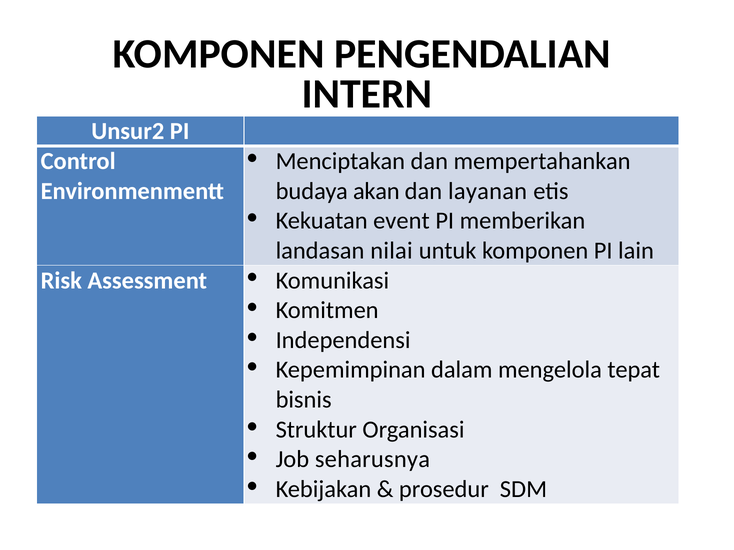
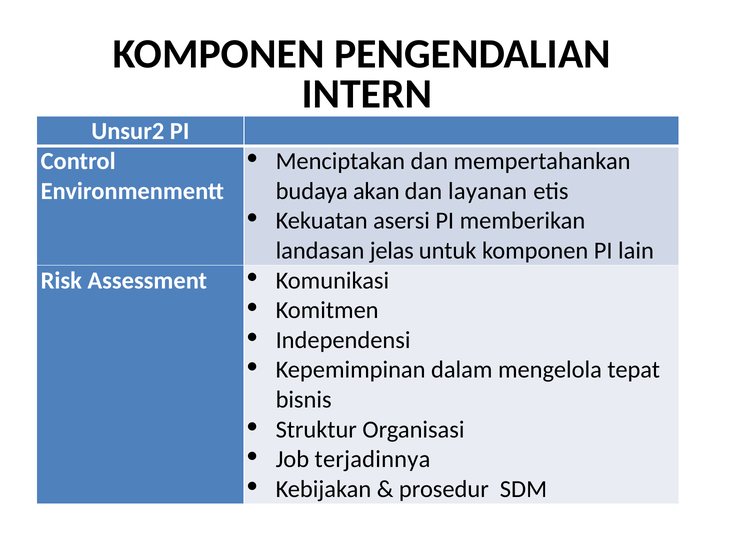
event: event -> asersi
nilai: nilai -> jelas
seharusnya: seharusnya -> terjadinnya
